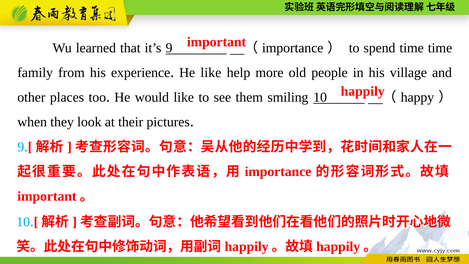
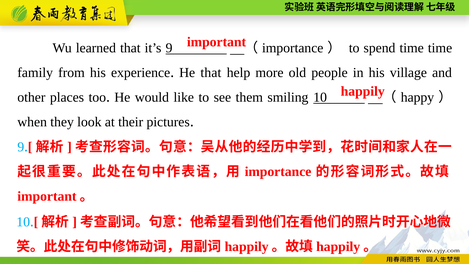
He like: like -> that
